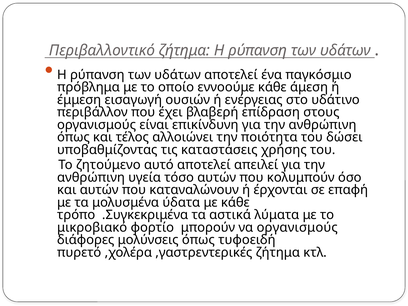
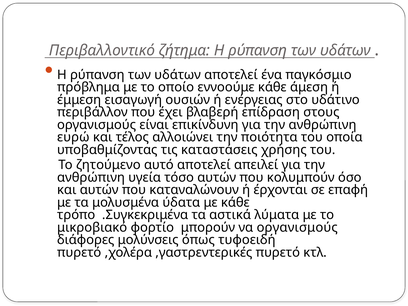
όπως at (73, 137): όπως -> ευρώ
δώσει: δώσει -> οποία
,γαστρεντερικές ζήτημα: ζήτημα -> πυρετό
